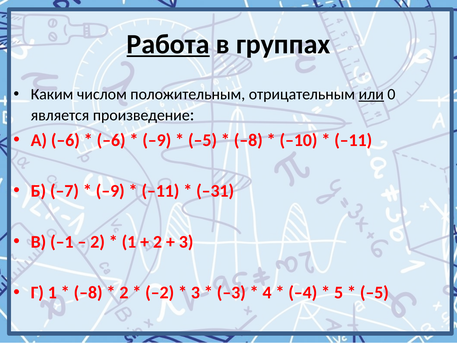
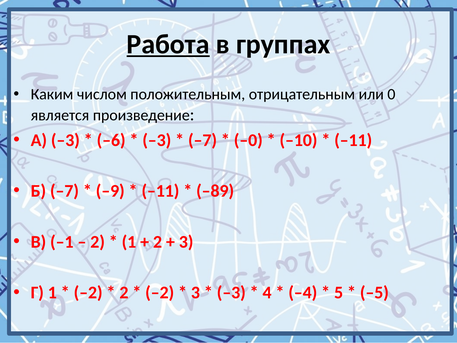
или underline: present -> none
А –6: –6 -> –3
–9 at (157, 140): –9 -> –3
–5 at (203, 140): –5 -> –7
–8 at (248, 140): –8 -> –0
–31: –31 -> –89
–8 at (88, 292): –8 -> –2
